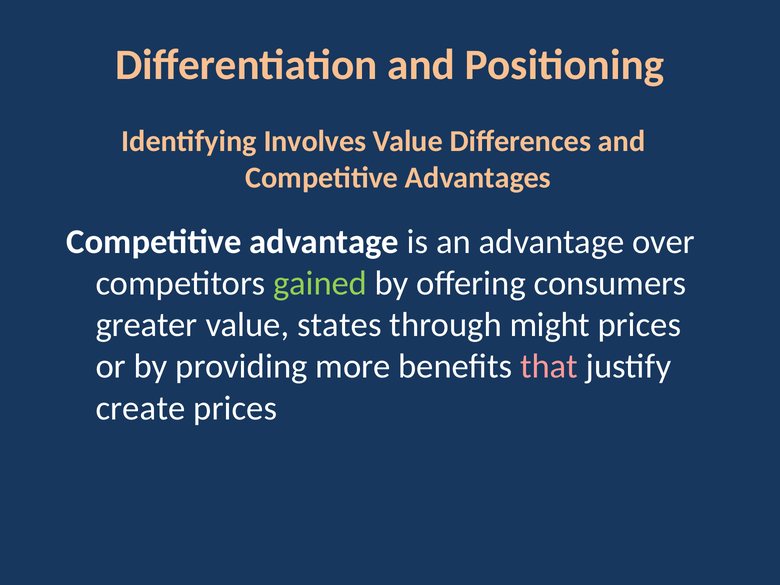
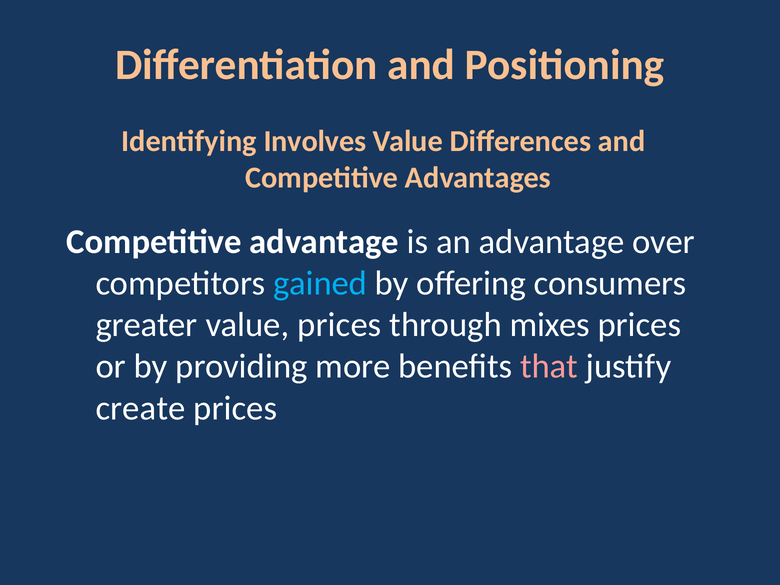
gained colour: light green -> light blue
value states: states -> prices
might: might -> mixes
